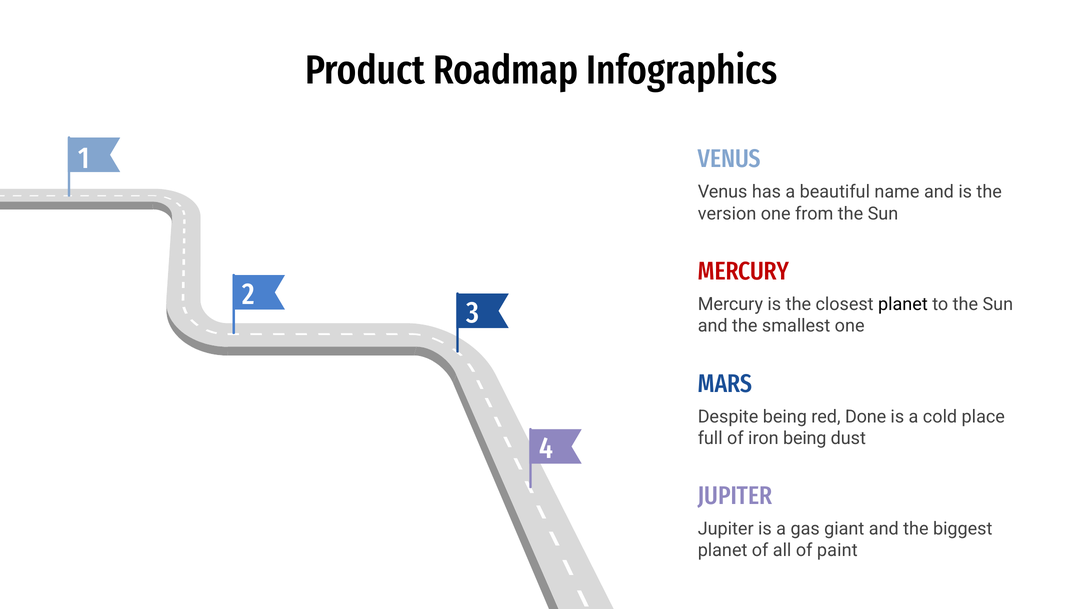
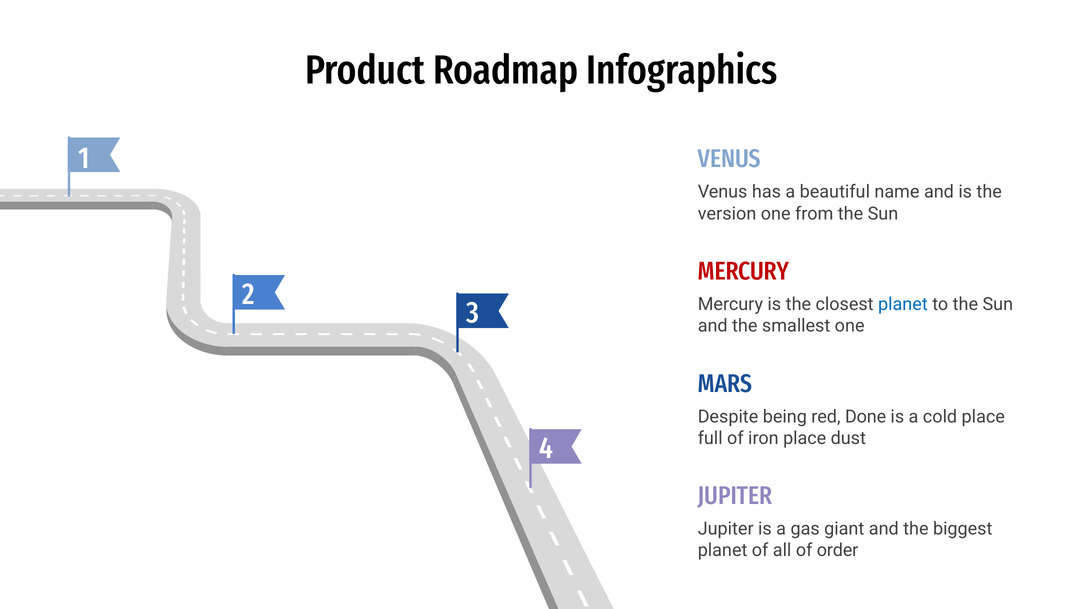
planet at (903, 304) colour: black -> blue
iron being: being -> place
paint: paint -> order
